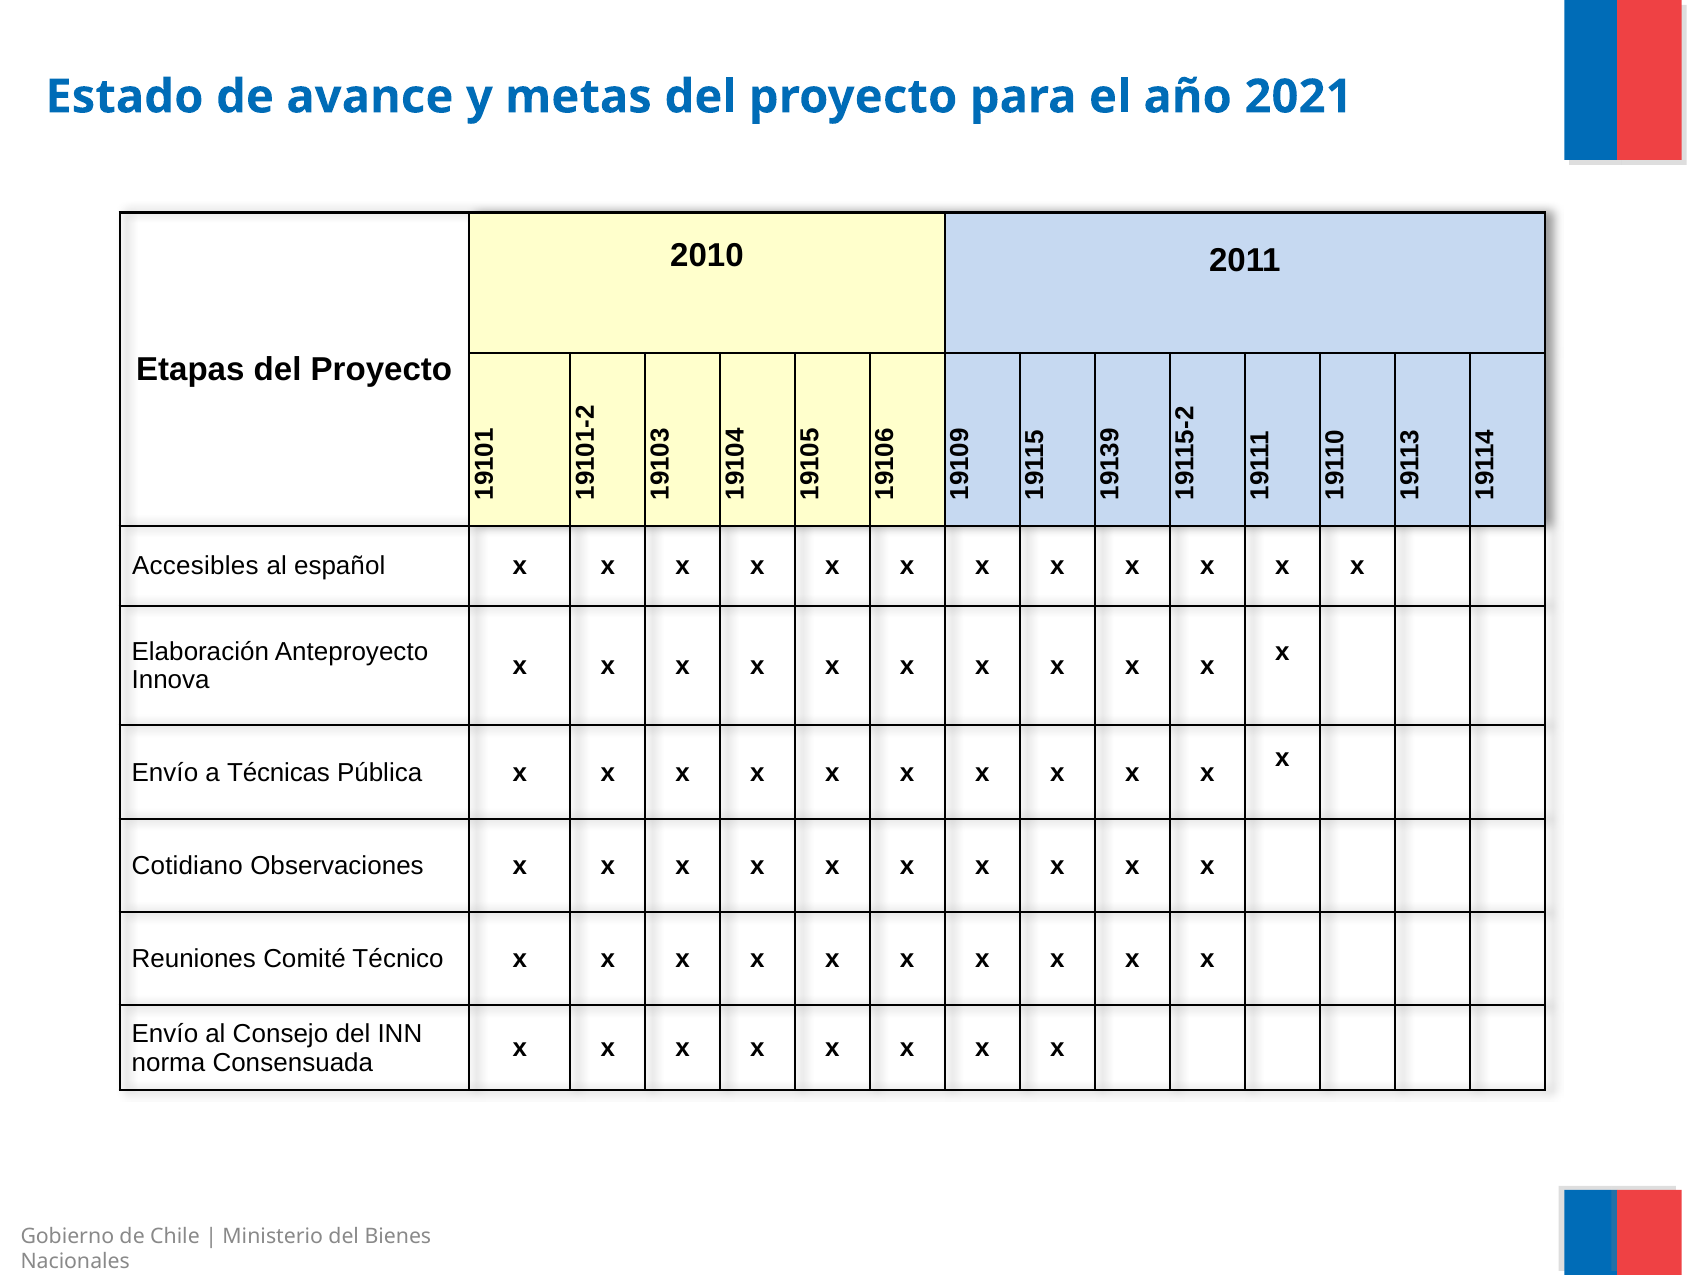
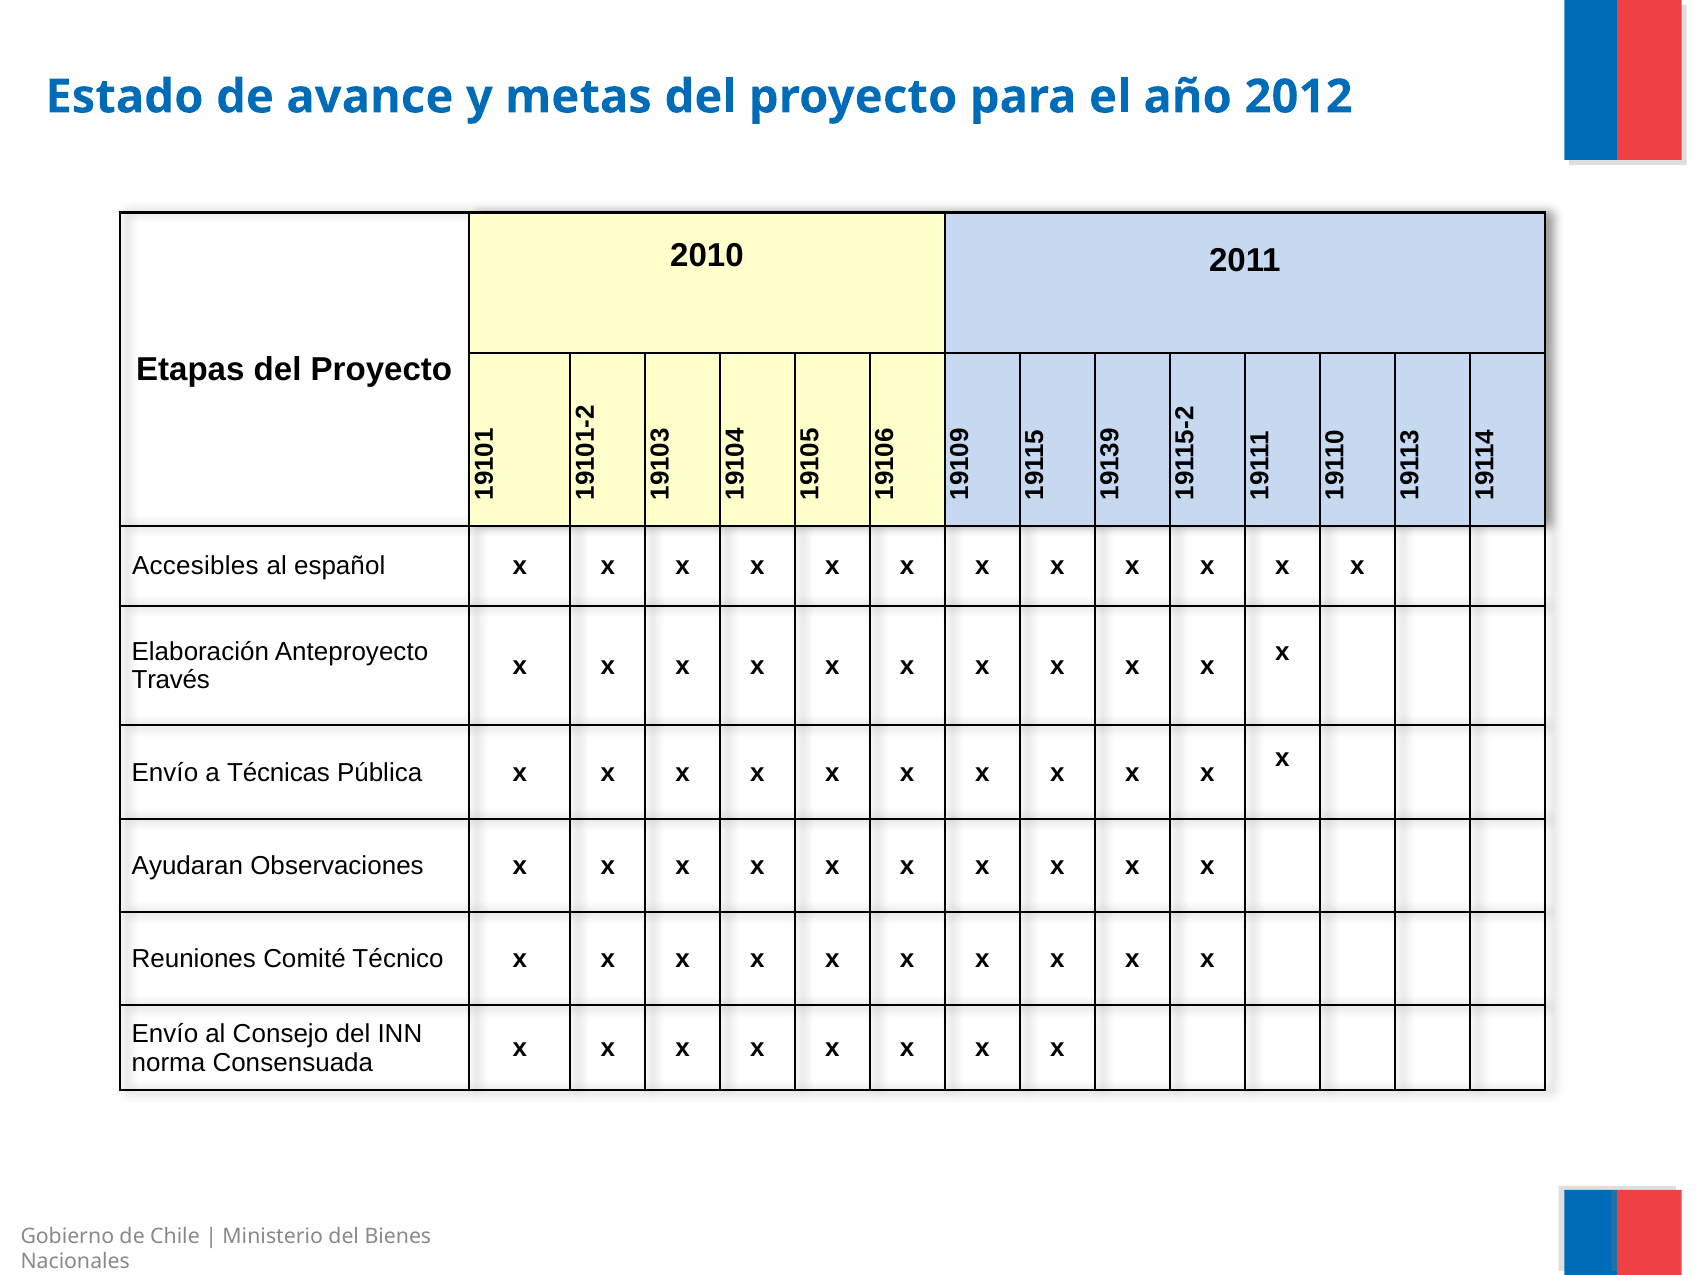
2021: 2021 -> 2012
Innova: Innova -> Través
Cotidiano: Cotidiano -> Ayudaran
